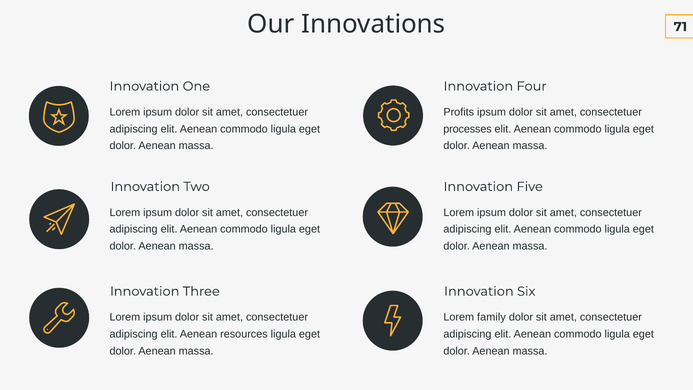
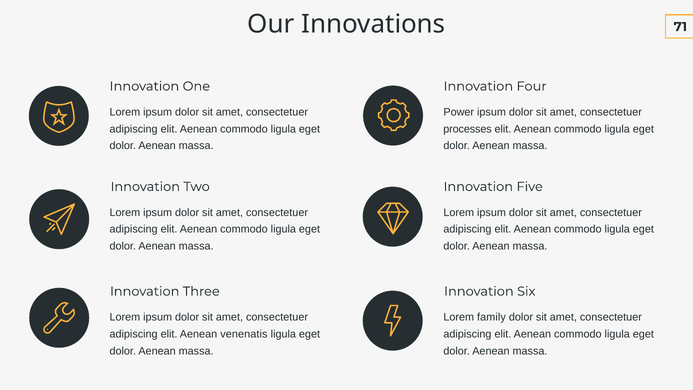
Profits: Profits -> Power
resources: resources -> venenatis
